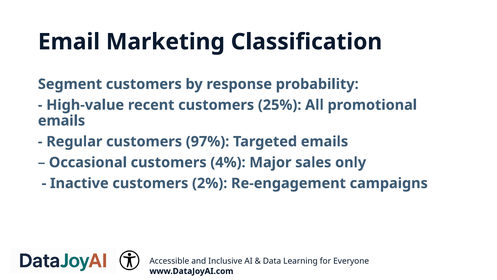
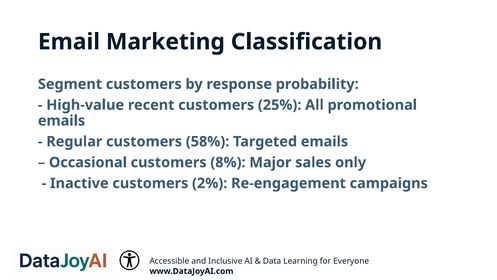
97%: 97% -> 58%
4%: 4% -> 8%
